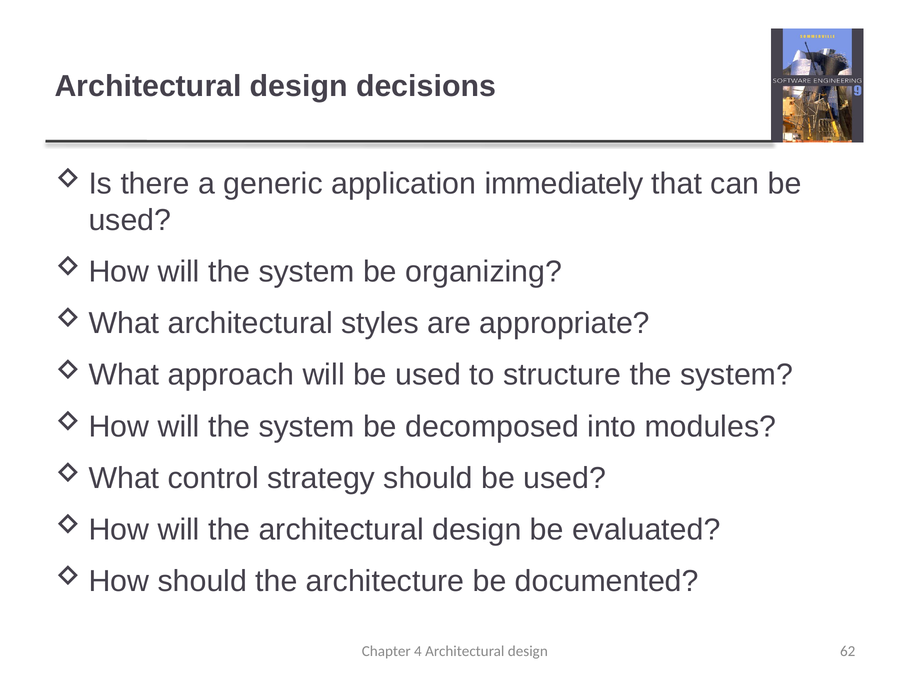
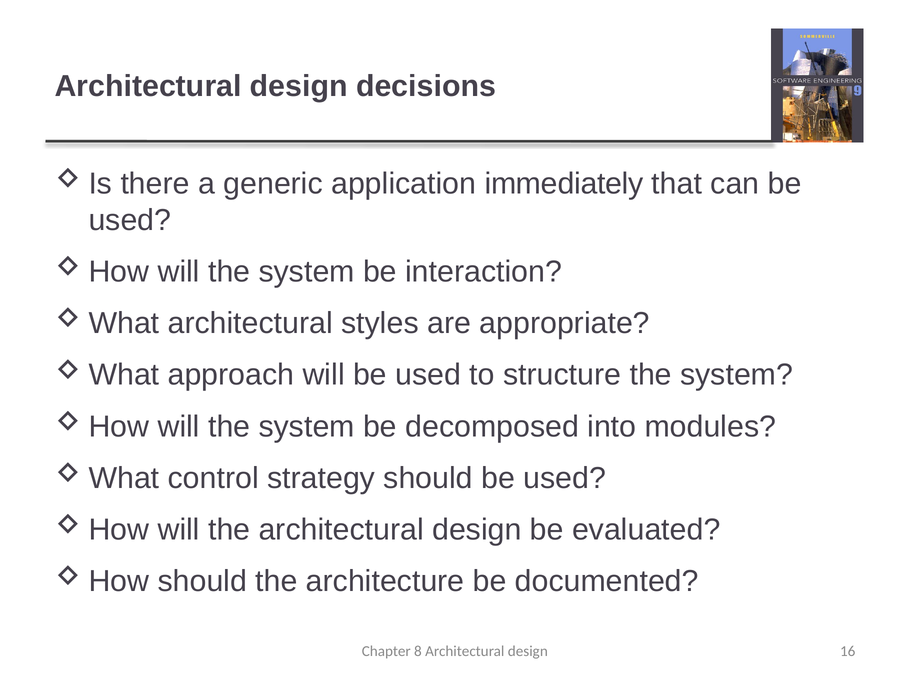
organizing: organizing -> interaction
4: 4 -> 8
62: 62 -> 16
